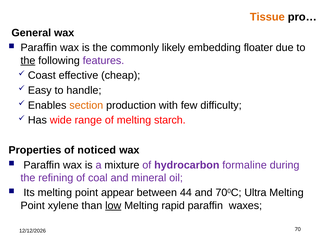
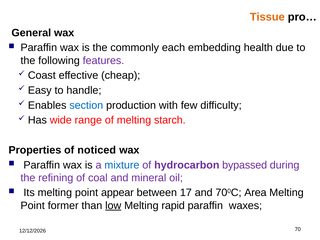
likely: likely -> each
floater: floater -> health
the at (28, 60) underline: present -> none
section colour: orange -> blue
mixture colour: black -> blue
formaline: formaline -> bypassed
44: 44 -> 17
Ultra: Ultra -> Area
xylene: xylene -> former
